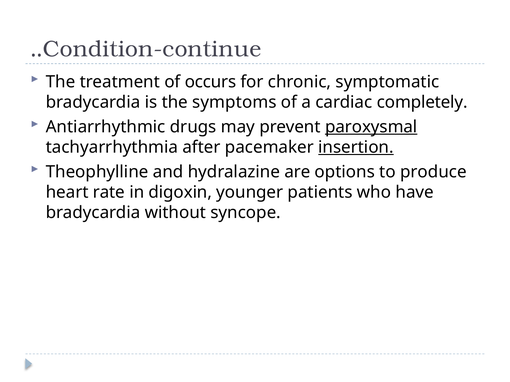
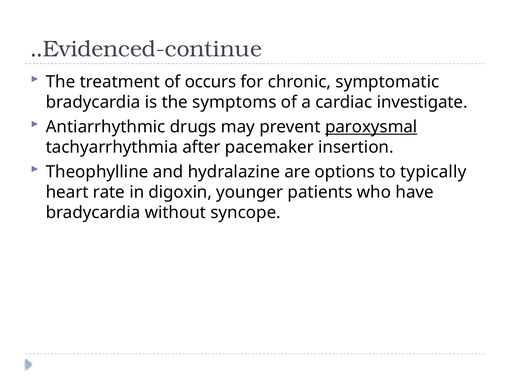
Condition-continue: Condition-continue -> Evidenced-continue
completely: completely -> investigate
insertion underline: present -> none
produce: produce -> typically
